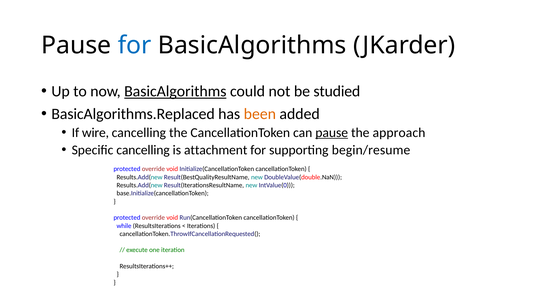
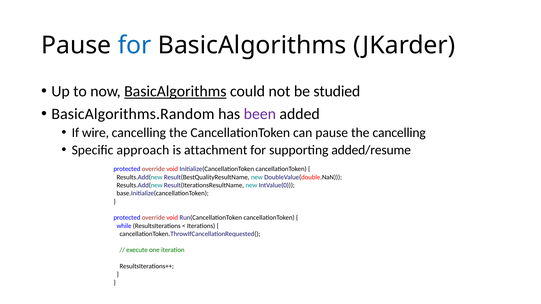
BasicAlgorithms.Replaced: BasicAlgorithms.Replaced -> BasicAlgorithms.Random
been colour: orange -> purple
pause at (332, 133) underline: present -> none
the approach: approach -> cancelling
Specific cancelling: cancelling -> approach
begin/resume: begin/resume -> added/resume
